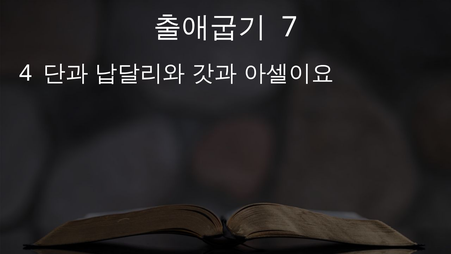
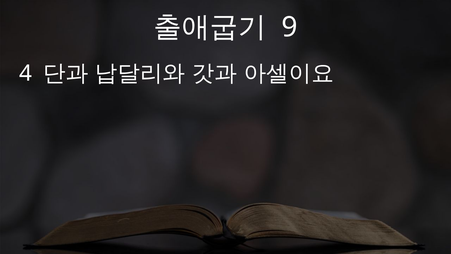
7: 7 -> 9
